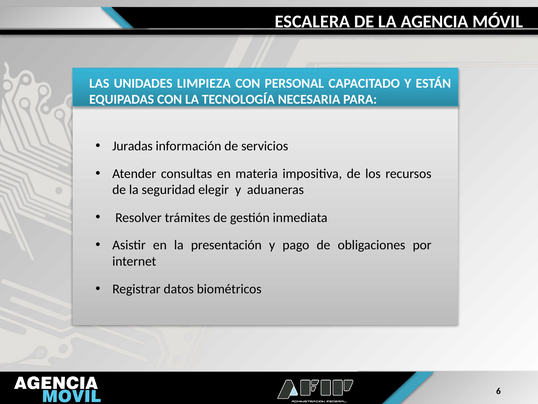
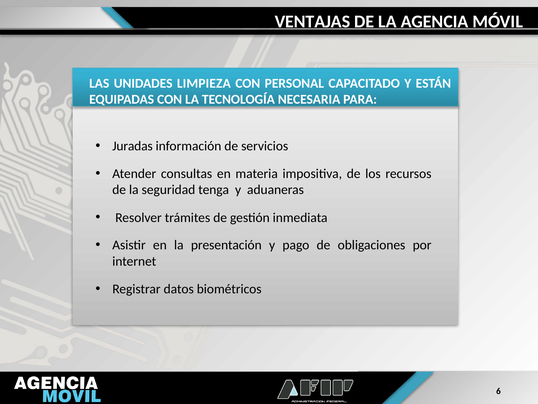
ESCALERA: ESCALERA -> VENTAJAS
elegir: elegir -> tenga
